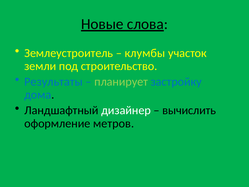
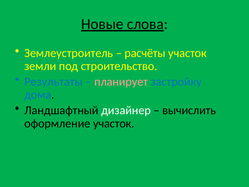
клумбы: клумбы -> расчёты
планирует colour: light green -> pink
оформление метров: метров -> участок
